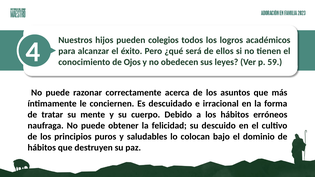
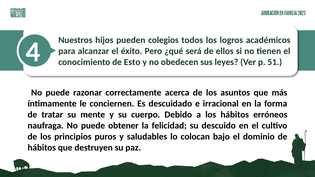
Ojos: Ojos -> Esto
59: 59 -> 51
